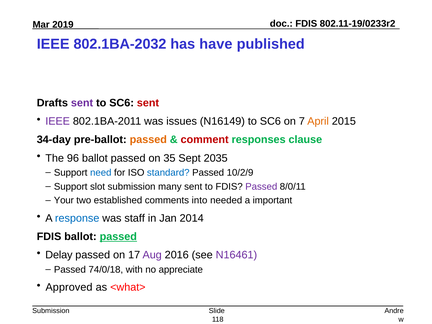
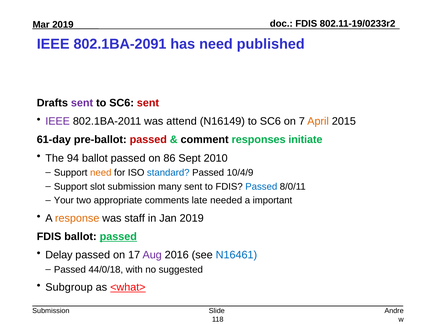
802.1BA-2032: 802.1BA-2032 -> 802.1BA-2091
has have: have -> need
issues: issues -> attend
34-day: 34-day -> 61-day
passed at (148, 140) colour: orange -> red
comment colour: red -> black
clause: clause -> initiate
96: 96 -> 94
35: 35 -> 86
2035: 2035 -> 2010
need at (101, 173) colour: blue -> orange
10/2/9: 10/2/9 -> 10/4/9
Passed at (261, 187) colour: purple -> blue
established: established -> appropriate
into: into -> late
response colour: blue -> orange
Jan 2014: 2014 -> 2019
N16461 colour: purple -> blue
74/0/18: 74/0/18 -> 44/0/18
appreciate: appreciate -> suggested
Approved: Approved -> Subgroup
<what> underline: none -> present
